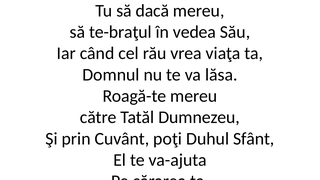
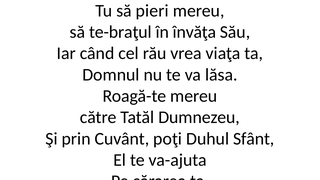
dacă: dacă -> pieri
vedea: vedea -> învăţa
